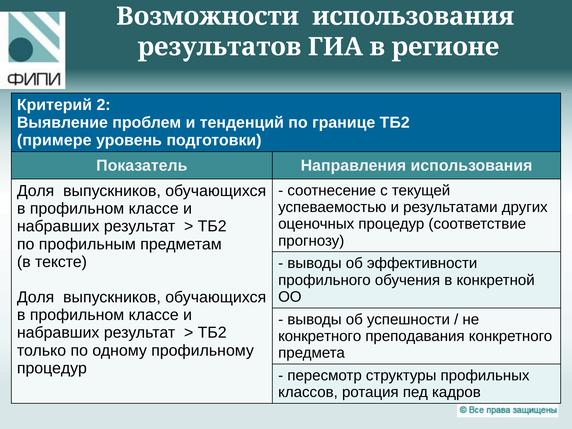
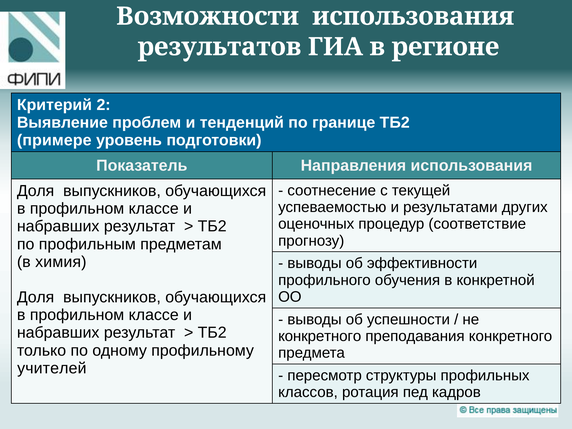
тексте: тексте -> химия
процедур at (52, 368): процедур -> учителей
